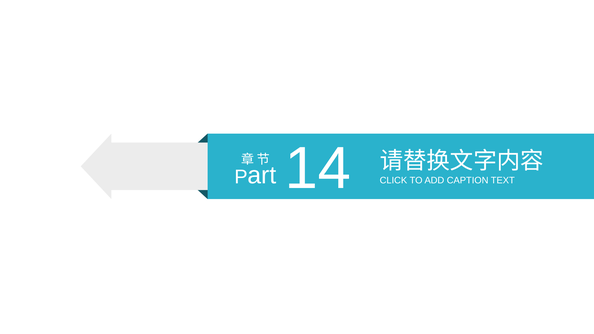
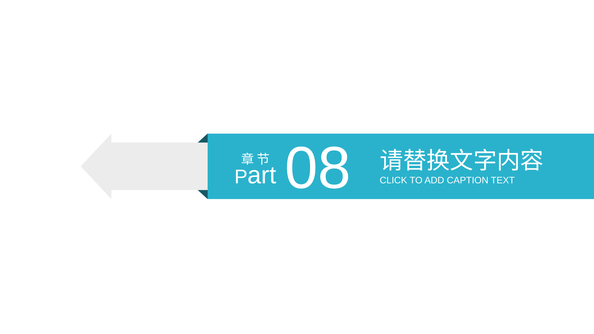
14: 14 -> 08
